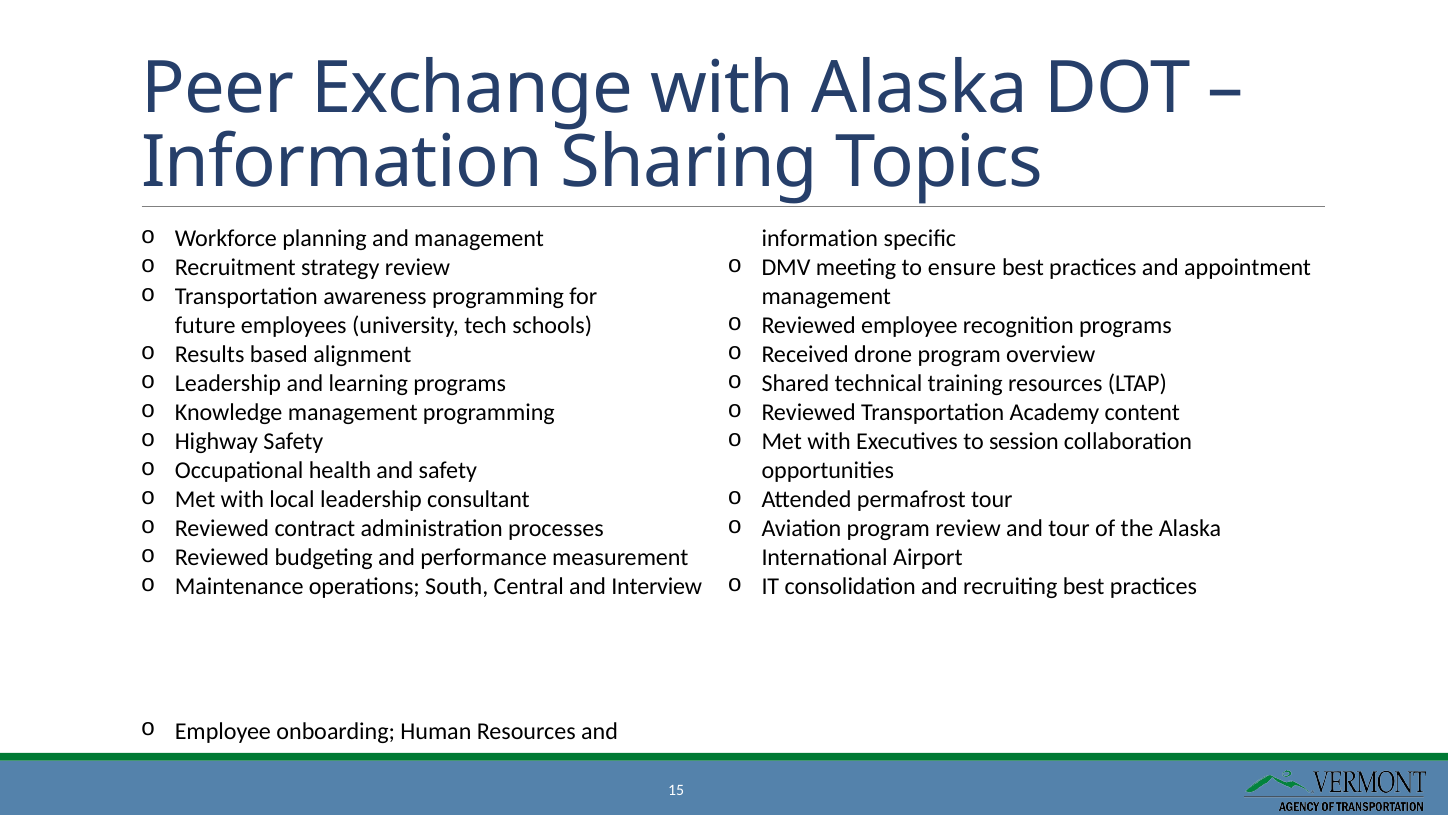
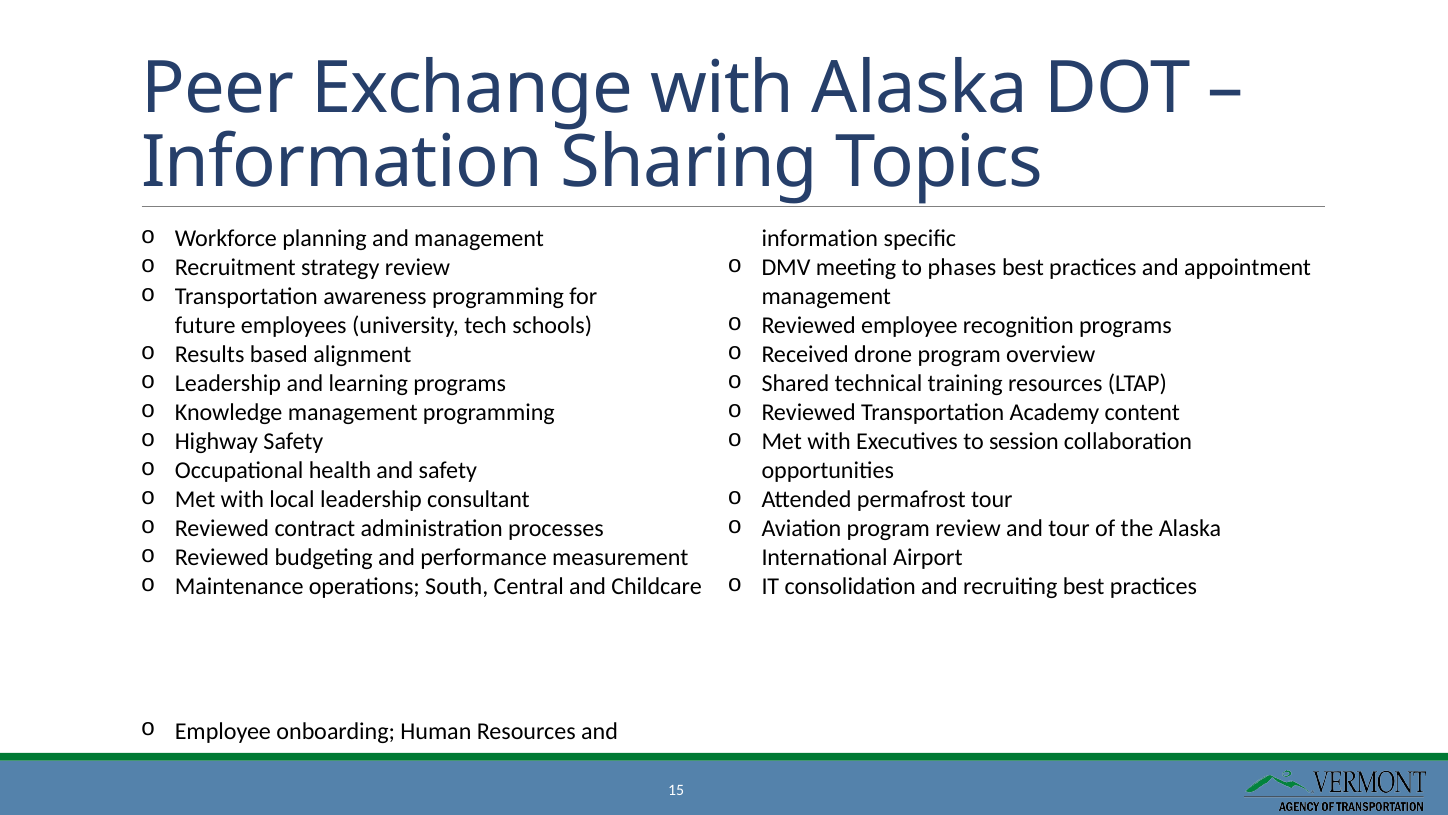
ensure: ensure -> phases
Interview: Interview -> Childcare
